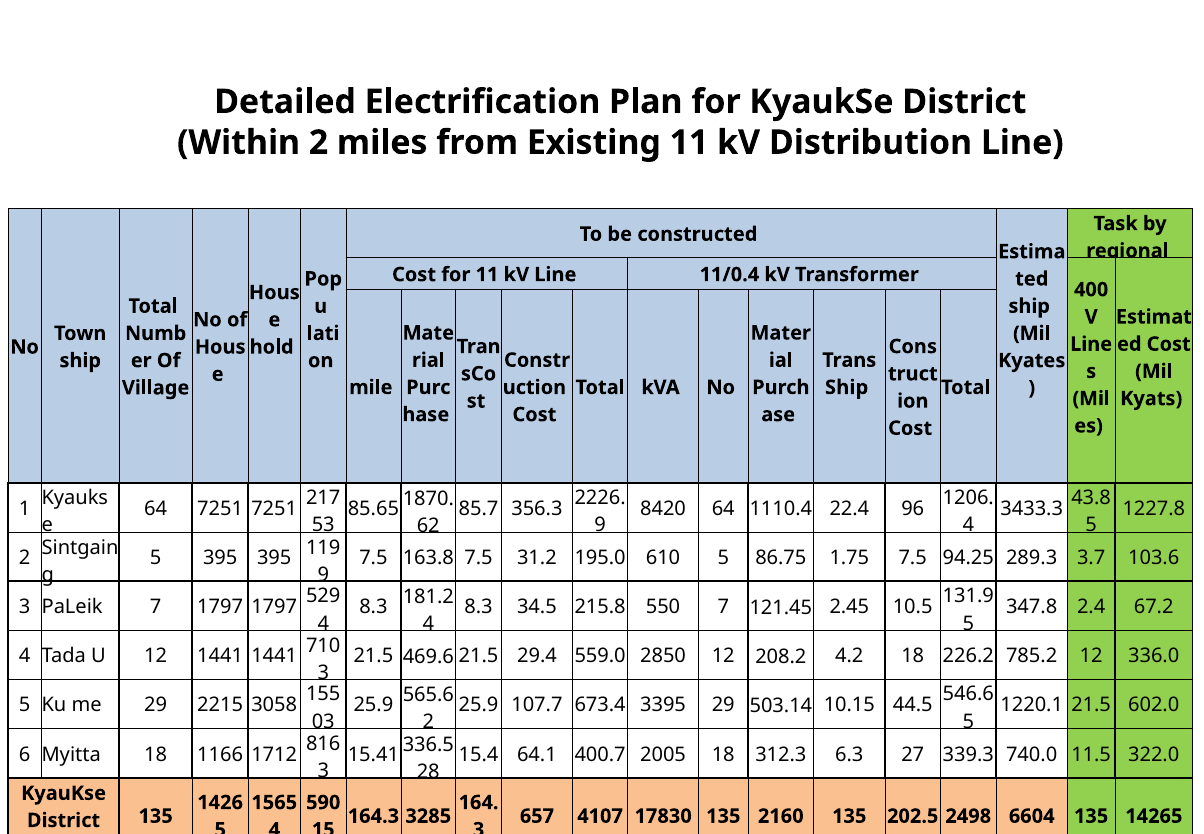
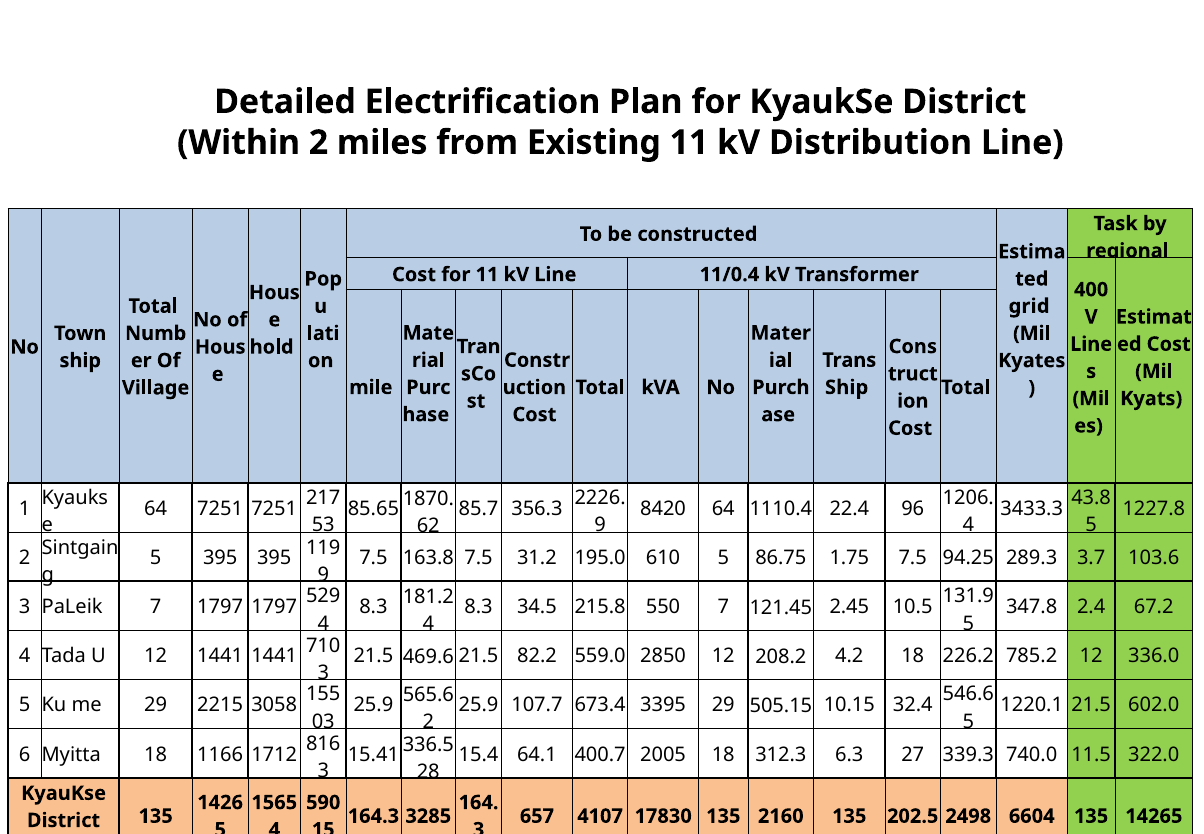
ship at (1029, 306): ship -> grid
29.4: 29.4 -> 82.2
503.14: 503.14 -> 505.15
44.5: 44.5 -> 32.4
